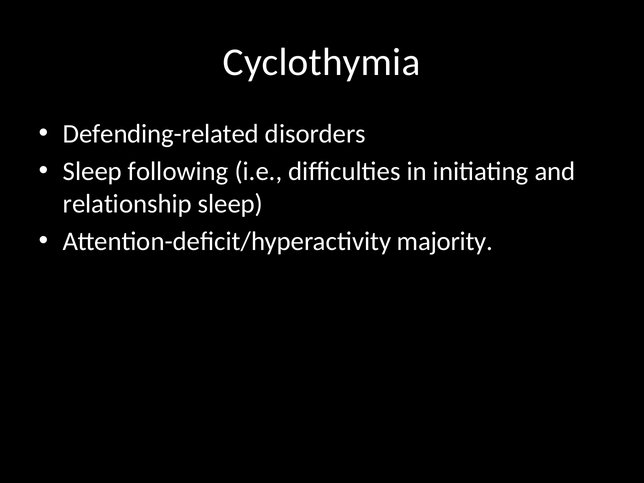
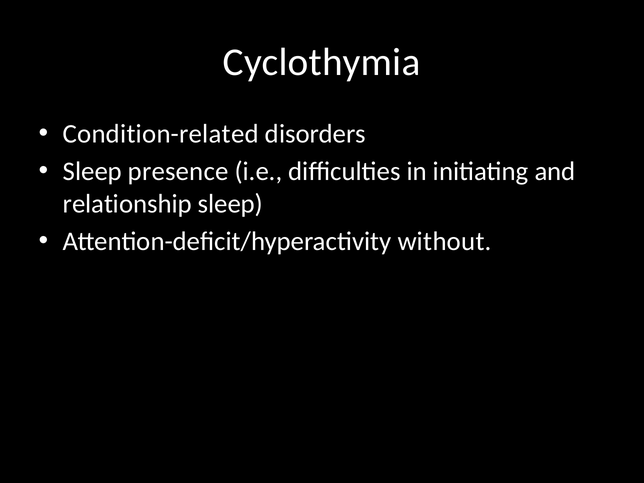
Defending-related: Defending-related -> Condition-related
following: following -> presence
majority: majority -> without
